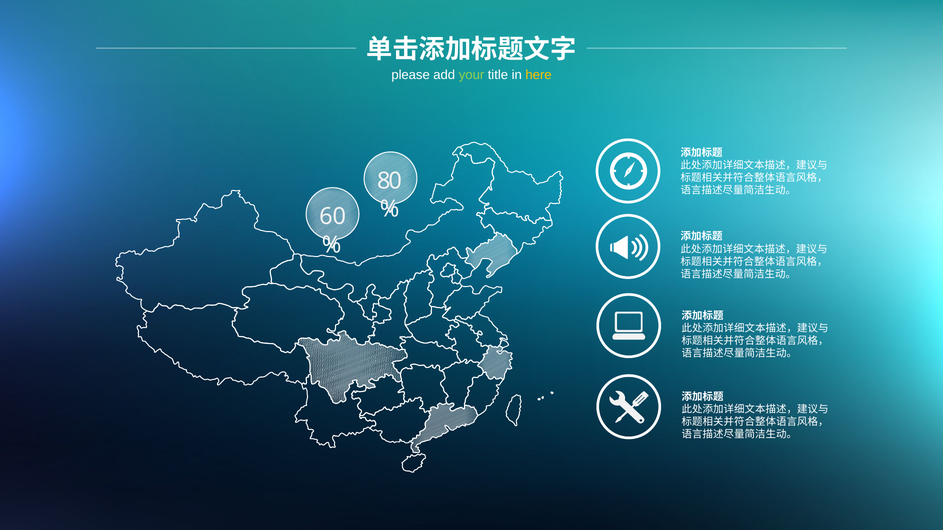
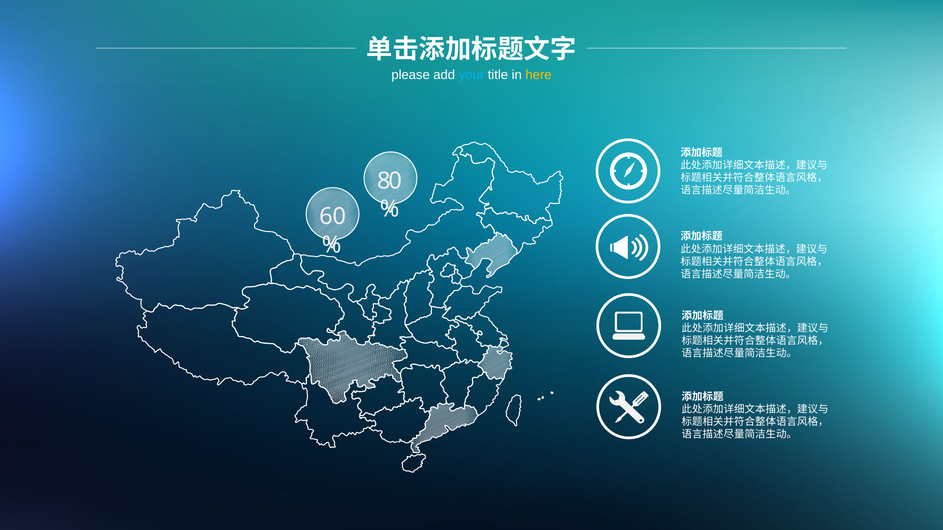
your colour: light green -> light blue
